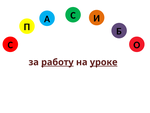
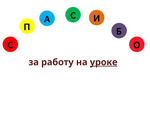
работу underline: present -> none
